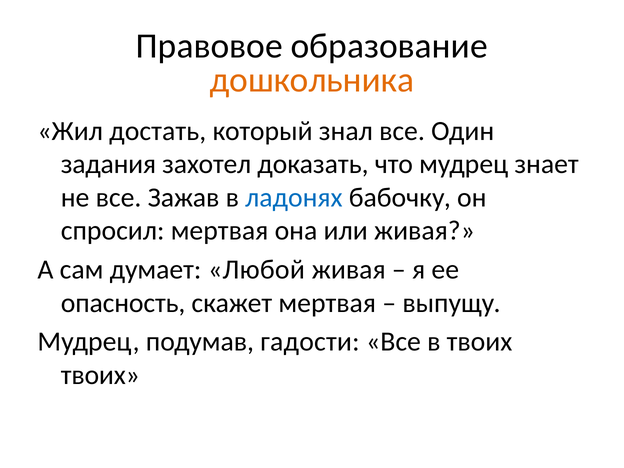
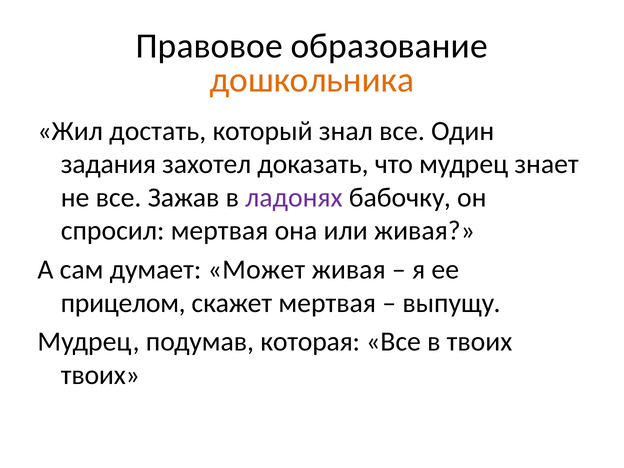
ладонях colour: blue -> purple
Любой: Любой -> Может
опасность: опасность -> прицелом
гадости: гадости -> которая
